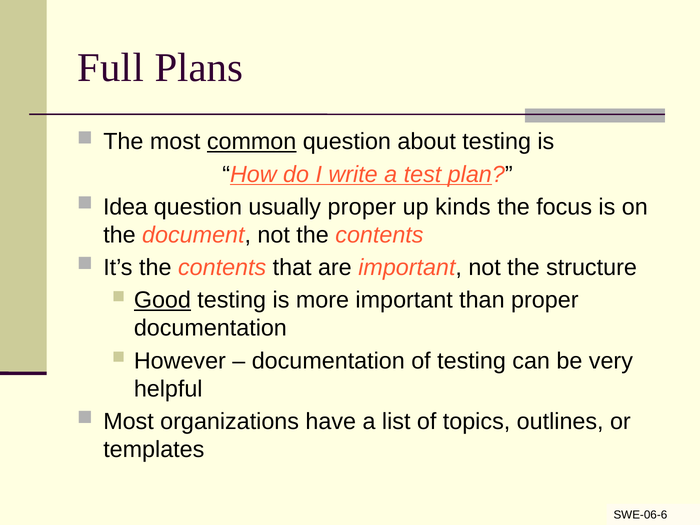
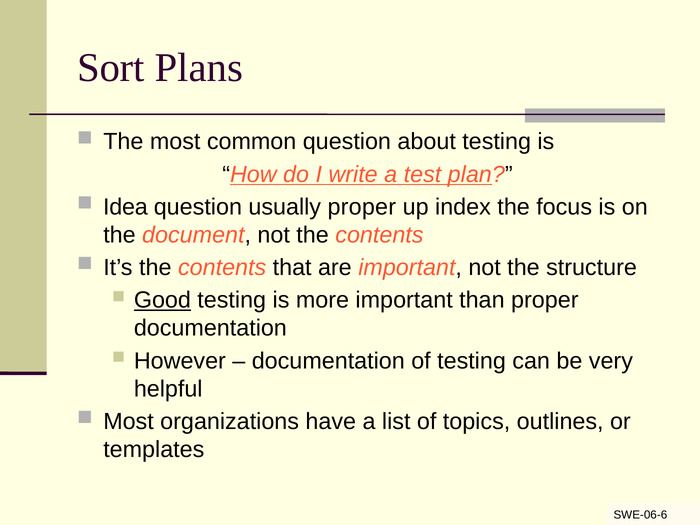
Full: Full -> Sort
common underline: present -> none
kinds: kinds -> index
